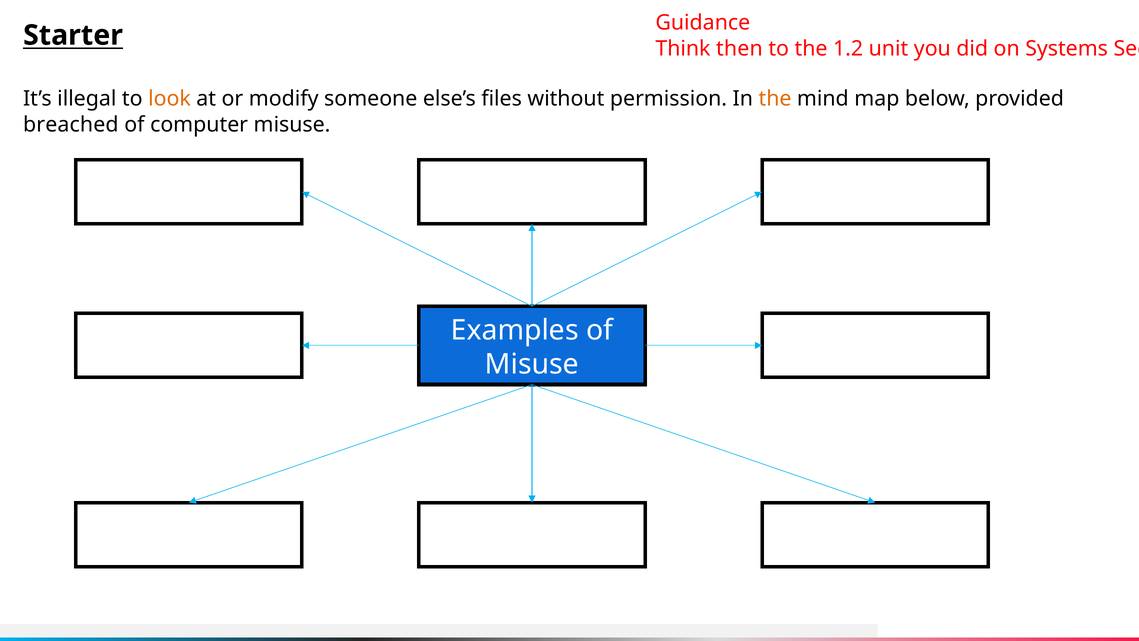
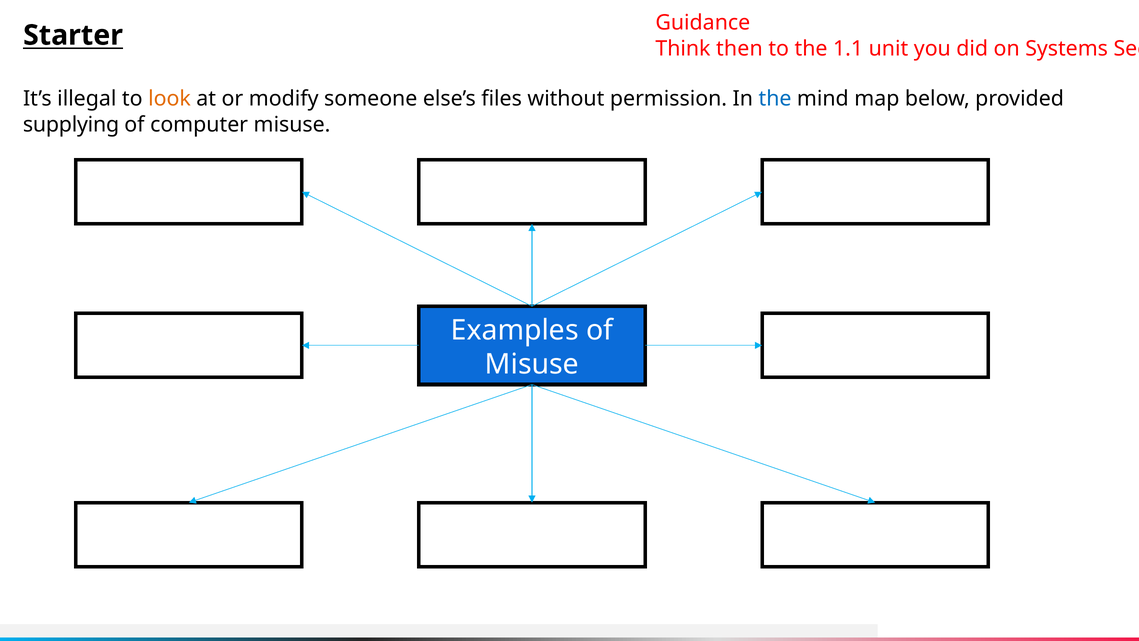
1.2: 1.2 -> 1.1
the at (775, 99) colour: orange -> blue
breached: breached -> supplying
